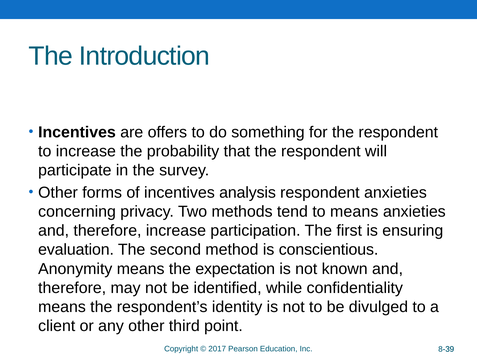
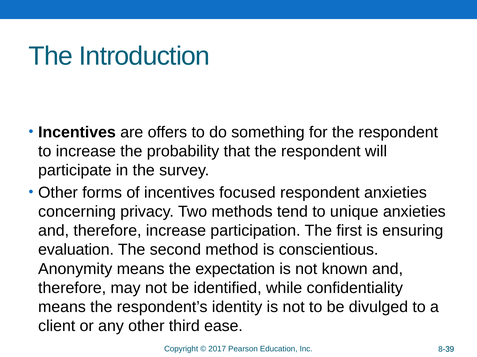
analysis: analysis -> focused
to means: means -> unique
point: point -> ease
